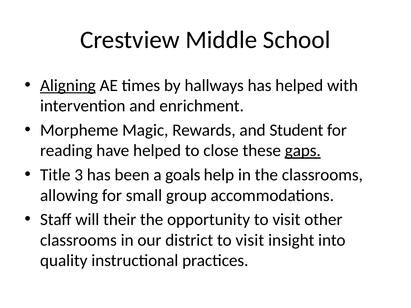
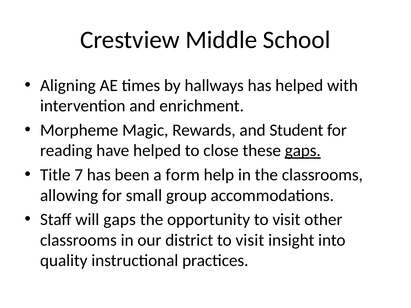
Aligning underline: present -> none
3: 3 -> 7
goals: goals -> form
will their: their -> gaps
